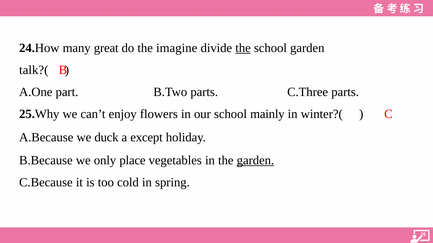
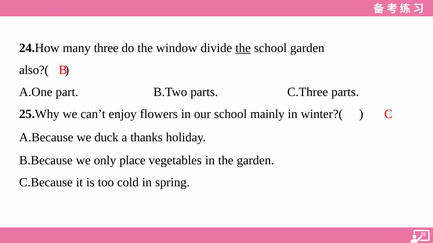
great: great -> three
imagine: imagine -> window
talk?(: talk?( -> also?(
except: except -> thanks
garden at (255, 161) underline: present -> none
